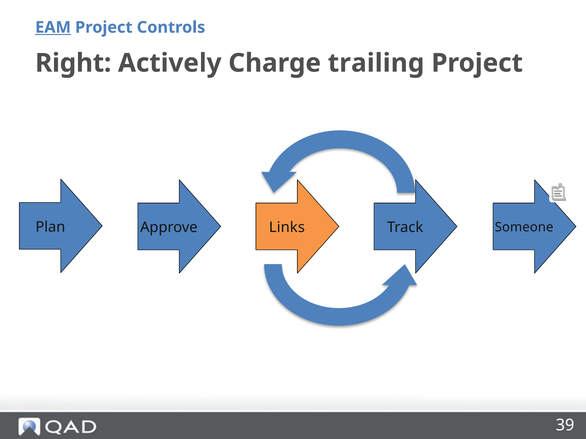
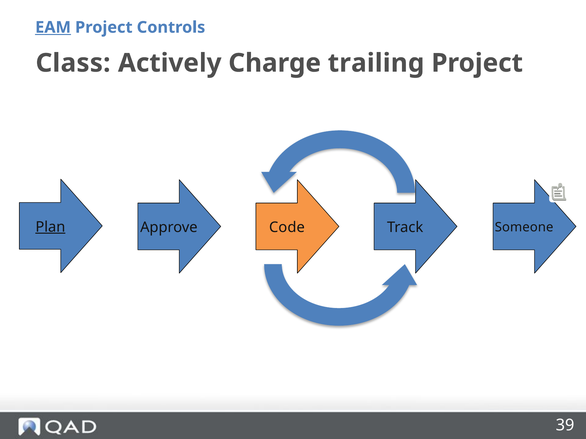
Right: Right -> Class
Plan underline: none -> present
Links: Links -> Code
